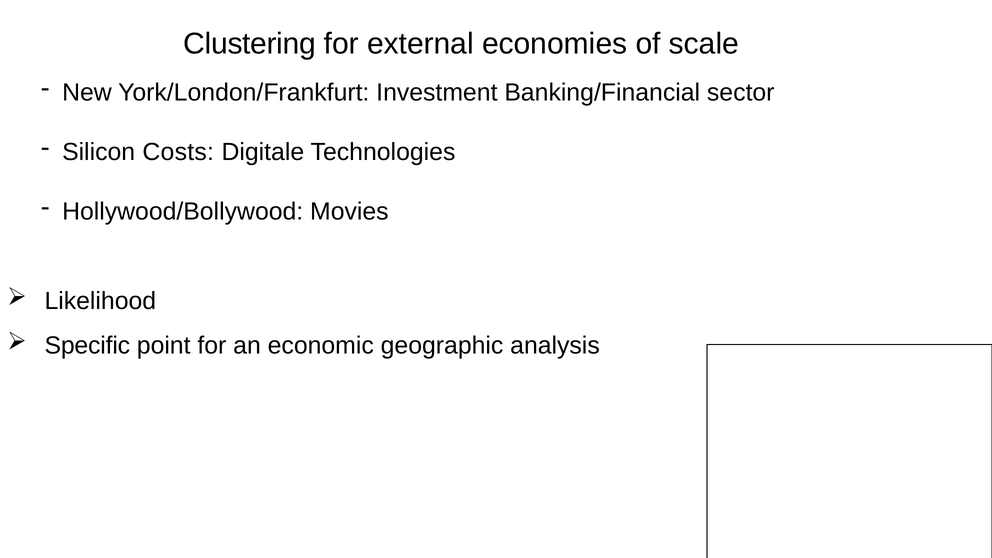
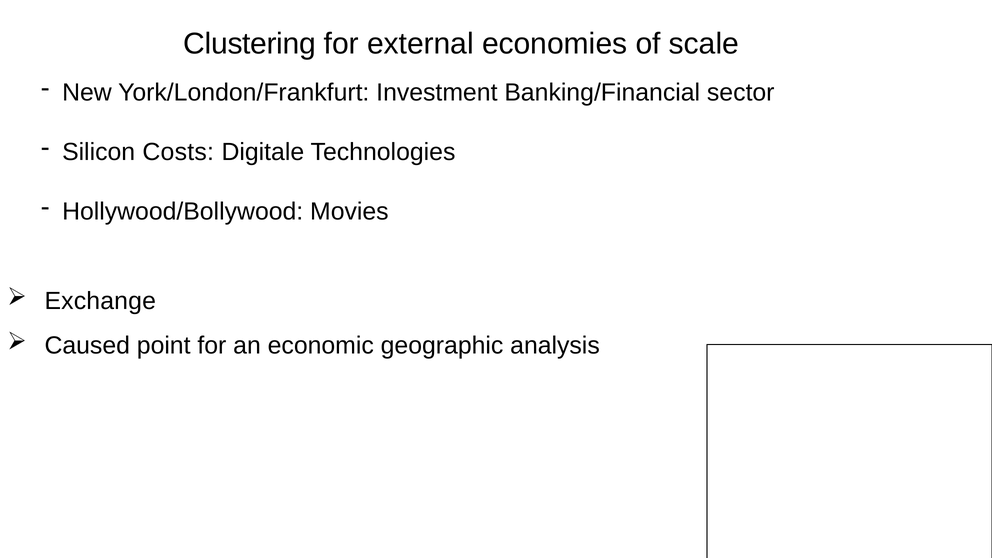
Likelihood: Likelihood -> Exchange
Specific: Specific -> Caused
